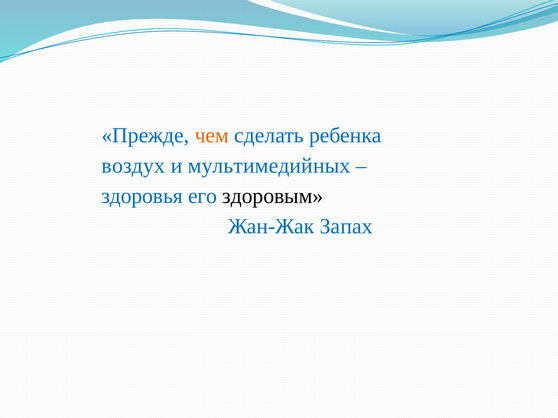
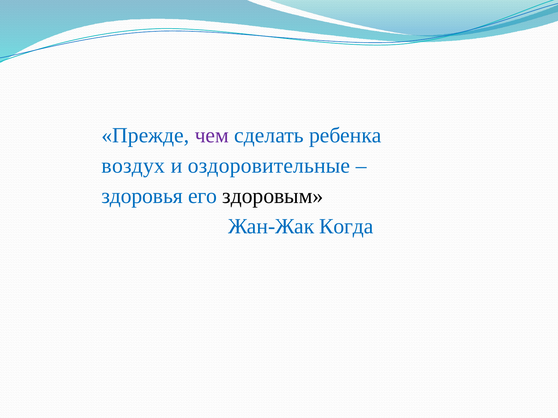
чем colour: orange -> purple
мультимедийных: мультимедийных -> оздоровительные
Запах: Запах -> Когда
